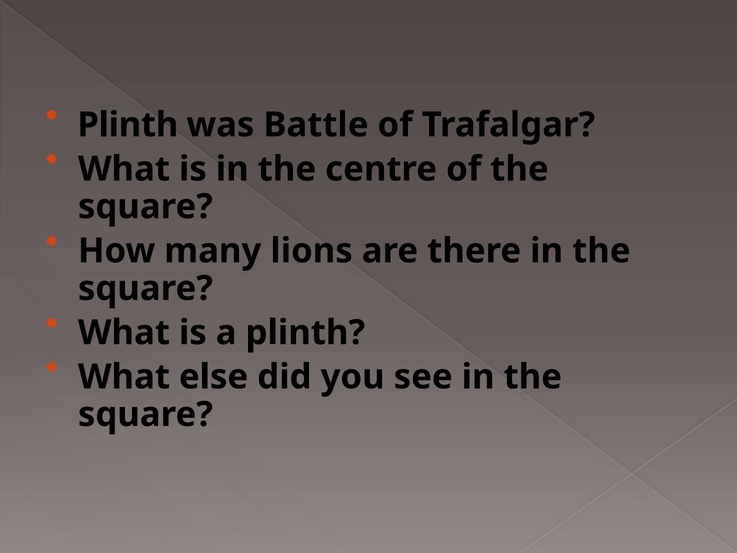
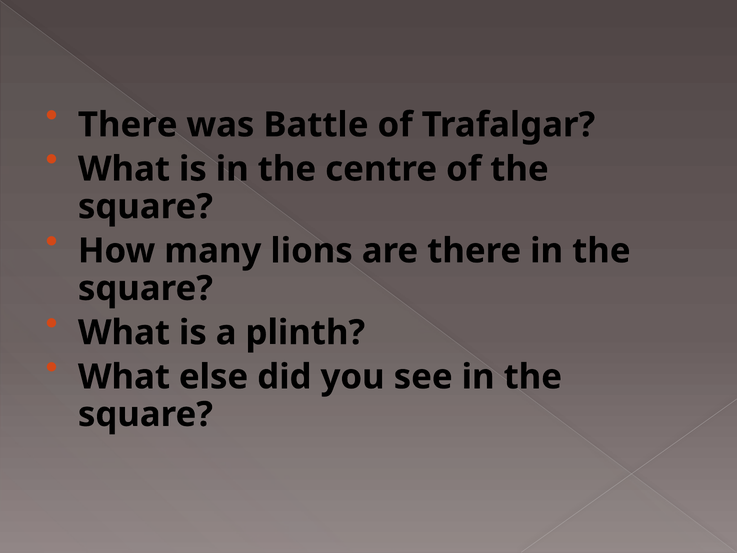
Plinth at (128, 125): Plinth -> There
